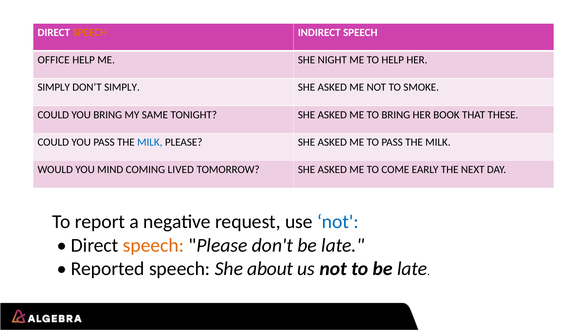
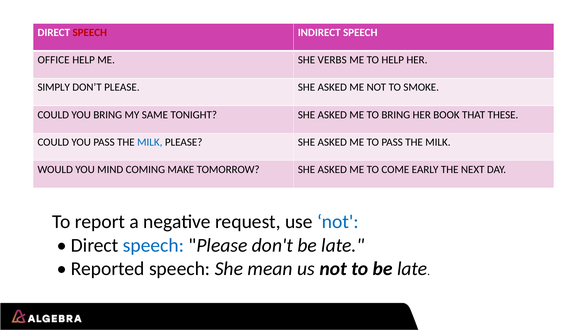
SPEECH at (90, 33) colour: orange -> red
NIGHT: NIGHT -> VERBS
DON’T SIMPLY: SIMPLY -> PLEASE
LIVED: LIVED -> MAKE
speech at (153, 245) colour: orange -> blue
about: about -> mean
